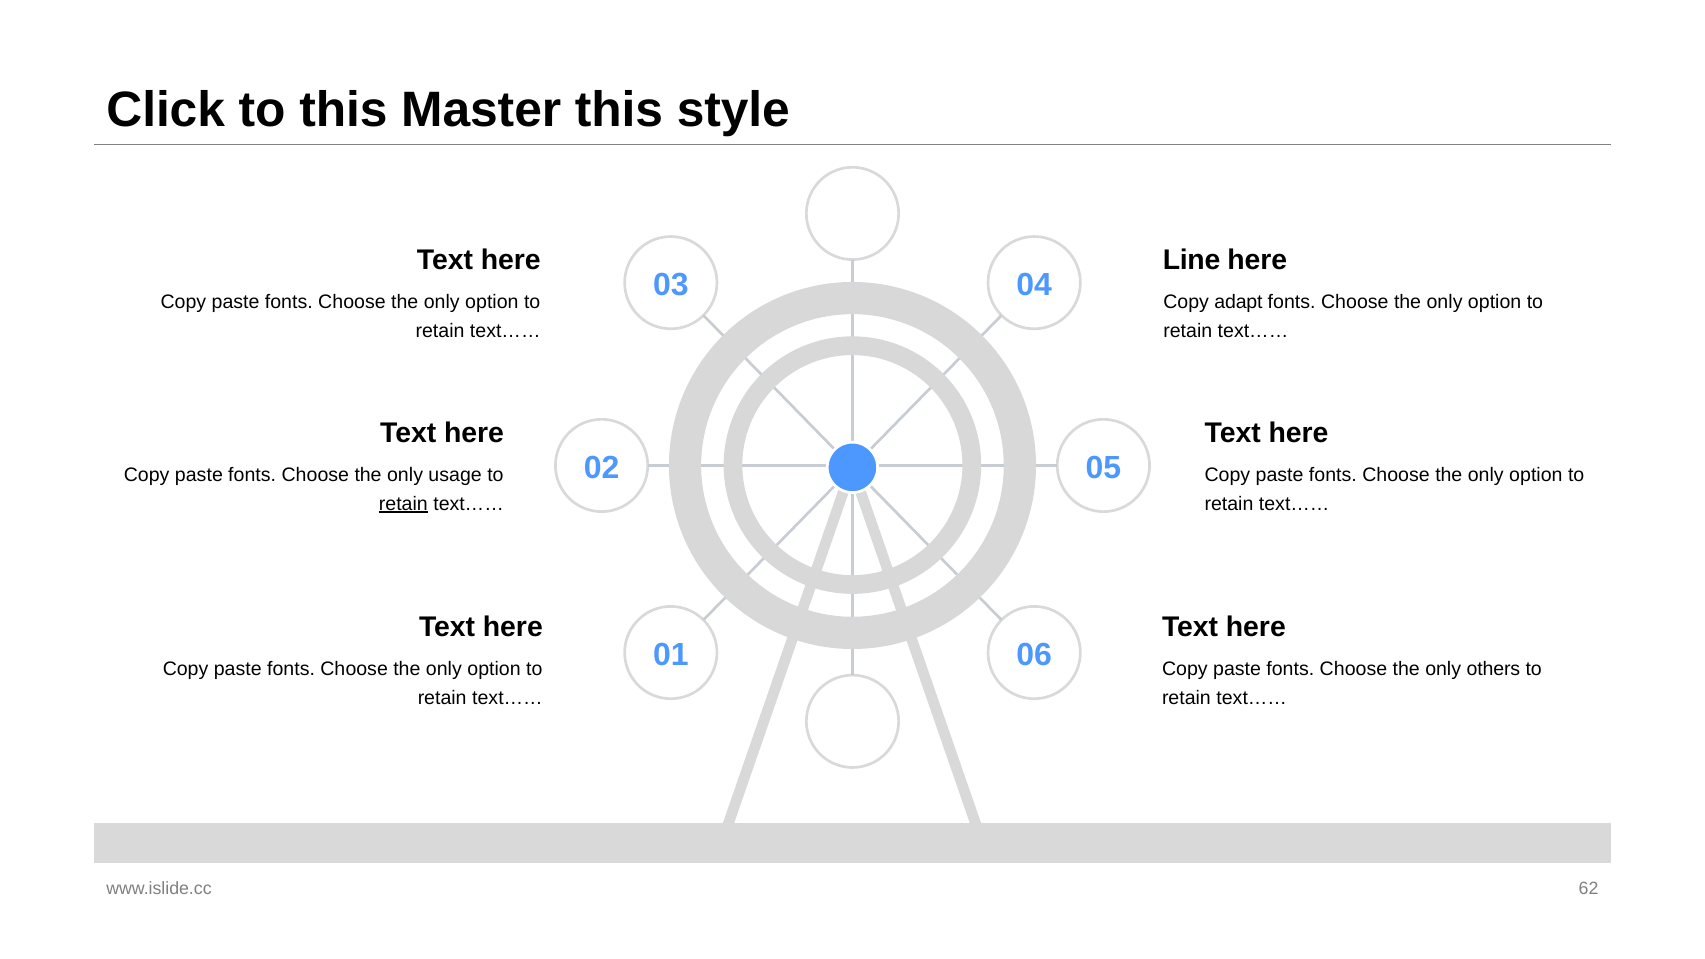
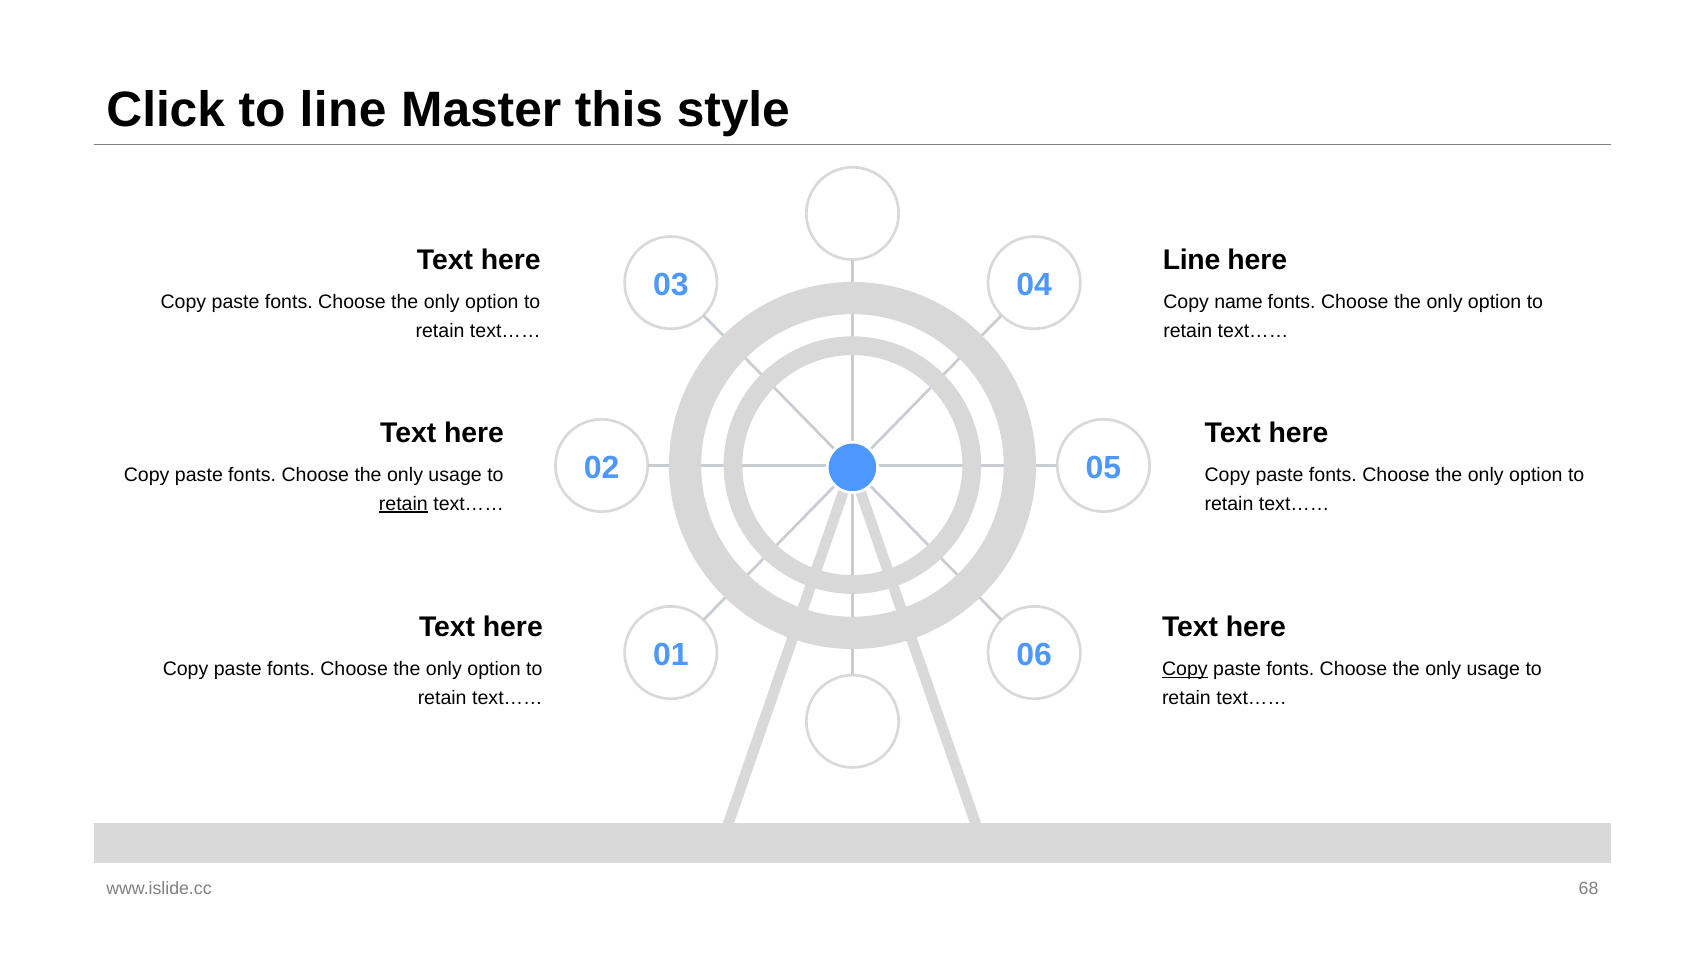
to this: this -> line
adapt: adapt -> name
Copy at (1185, 669) underline: none -> present
others at (1493, 669): others -> usage
62: 62 -> 68
